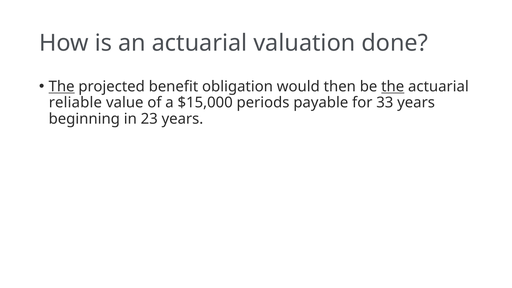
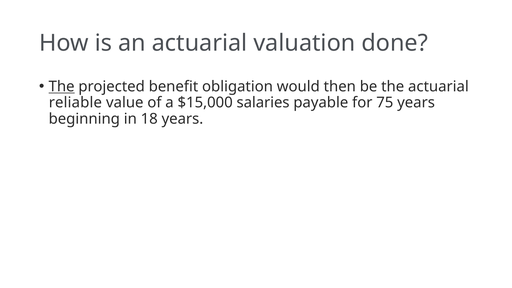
the at (393, 87) underline: present -> none
periods: periods -> salaries
33: 33 -> 75
23: 23 -> 18
